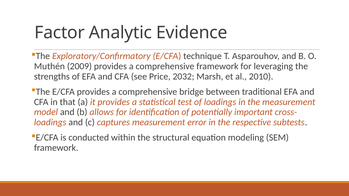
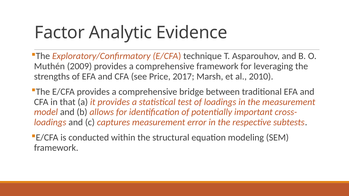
2032: 2032 -> 2017
